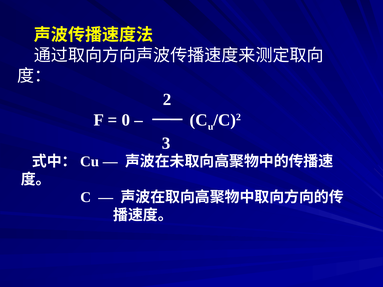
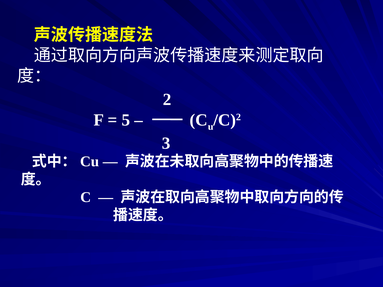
0: 0 -> 5
